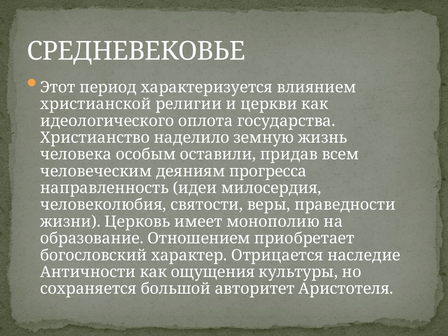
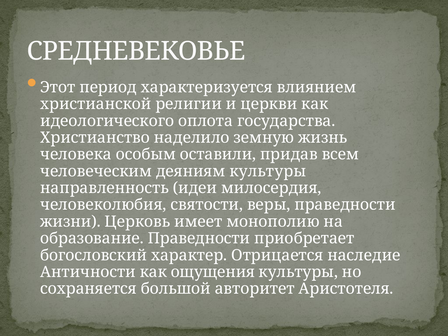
деяниям прогресса: прогресса -> культуры
образование Отношением: Отношением -> Праведности
